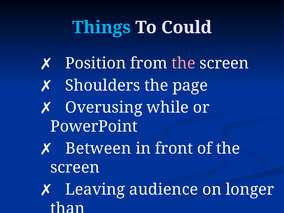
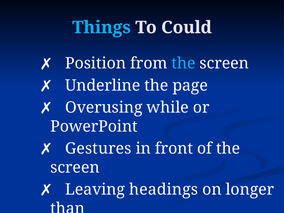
the at (183, 63) colour: pink -> light blue
Shoulders: Shoulders -> Underline
Between: Between -> Gestures
audience: audience -> headings
